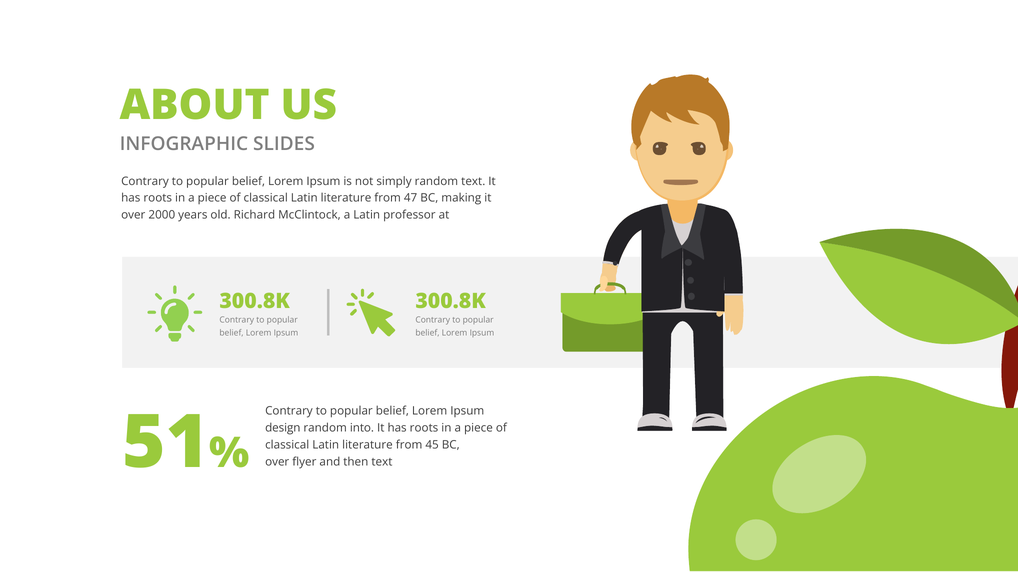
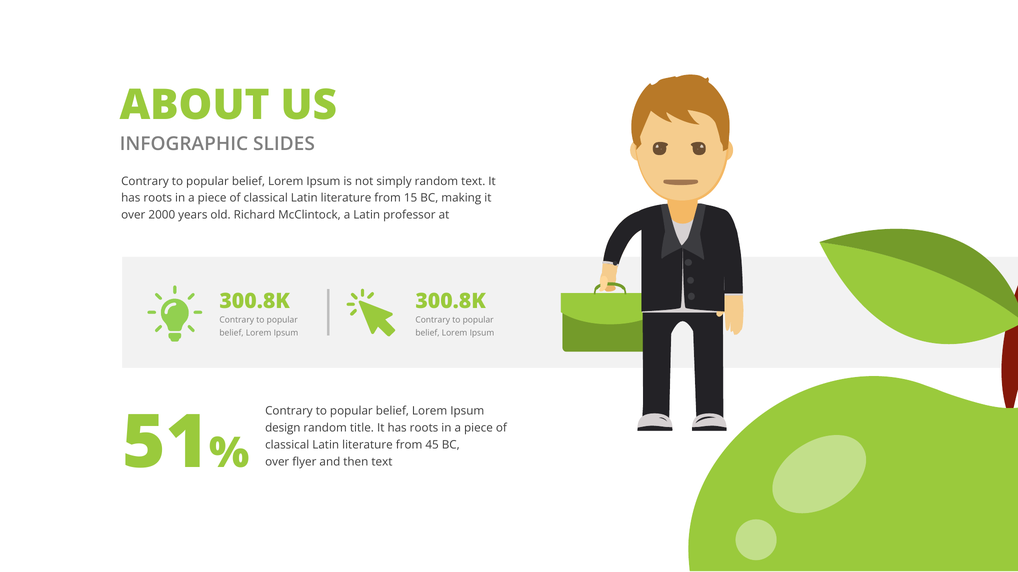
47: 47 -> 15
into: into -> title
